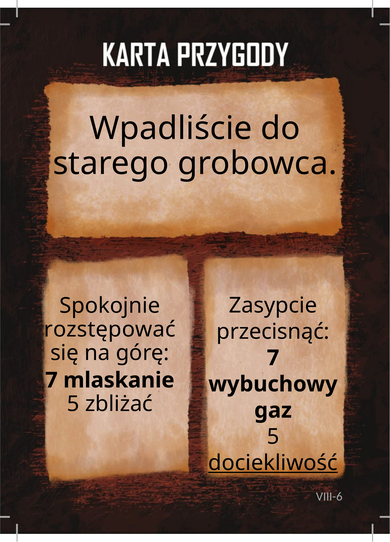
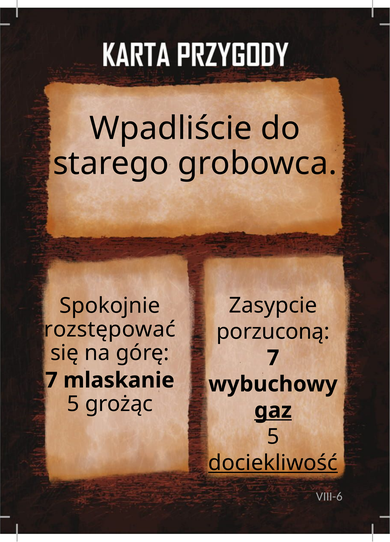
przecisnąć: przecisnąć -> porzuconą
zbliżać: zbliżać -> grożąc
gaz underline: none -> present
